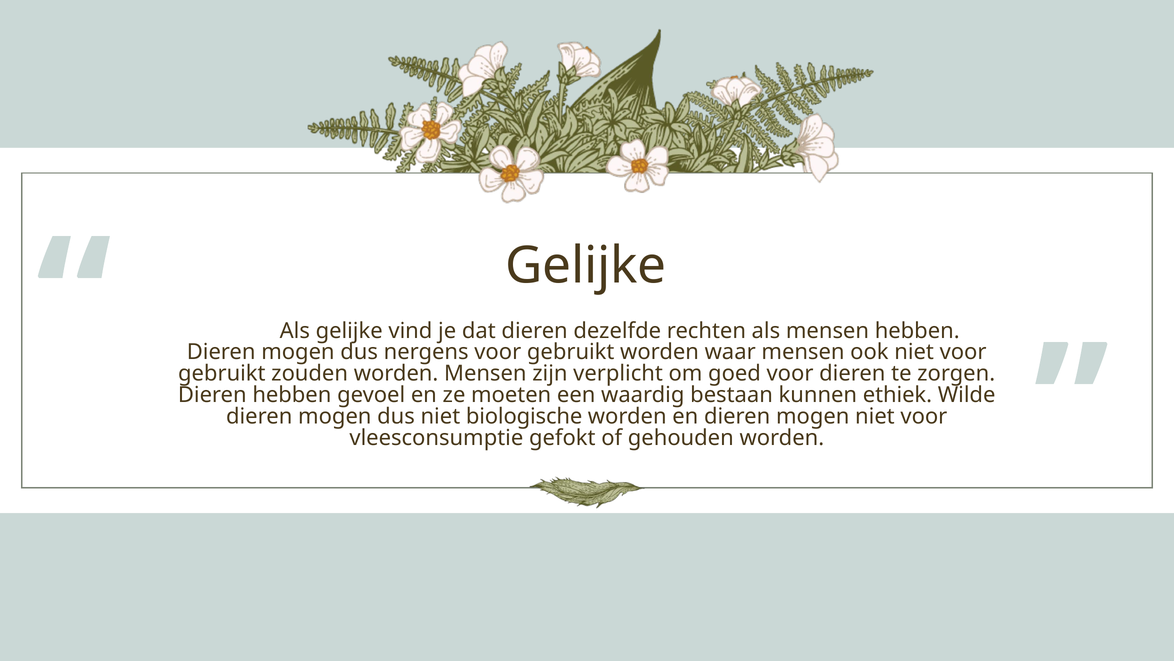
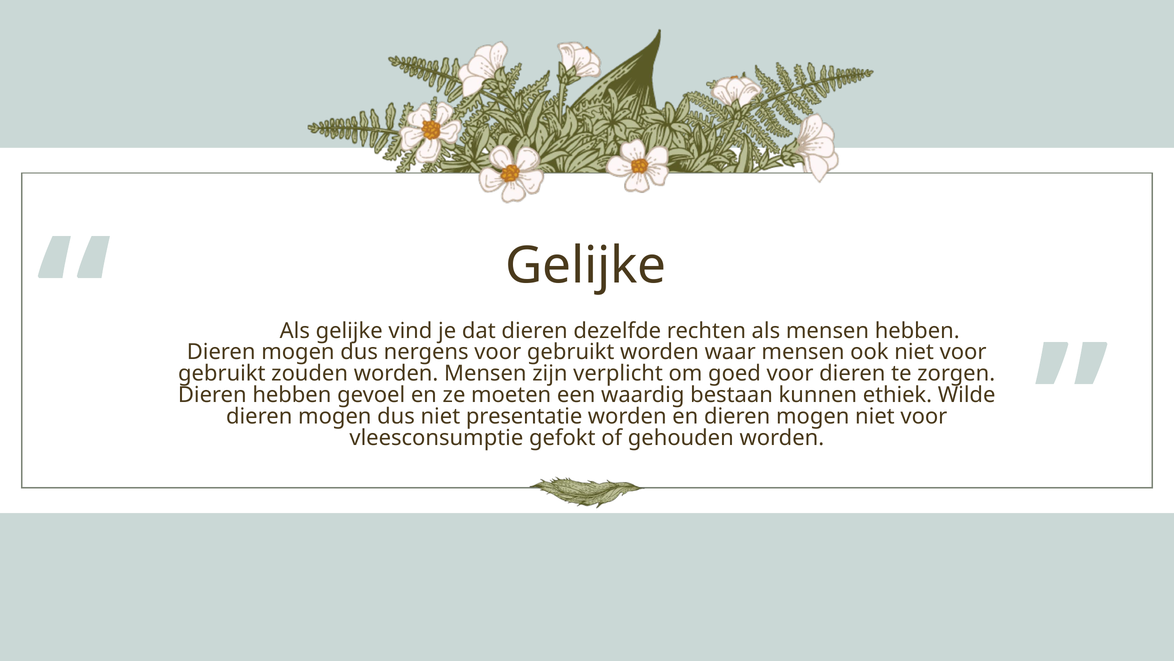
biologische: biologische -> presentatie
